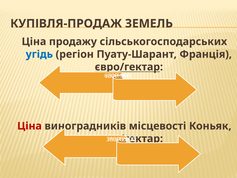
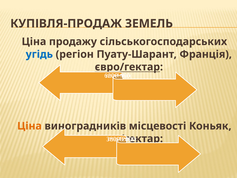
Ціна at (29, 126) colour: red -> orange
